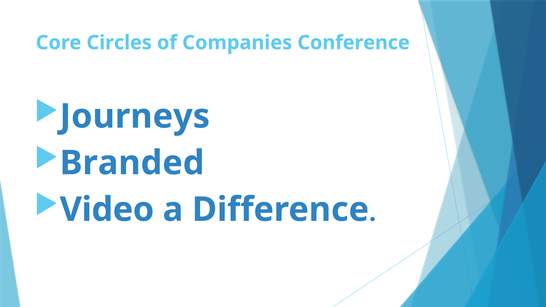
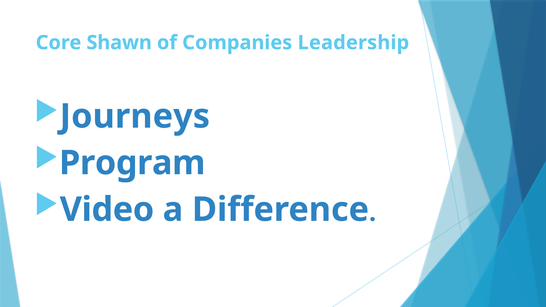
Circles: Circles -> Shawn
Conference: Conference -> Leadership
Branded: Branded -> Program
